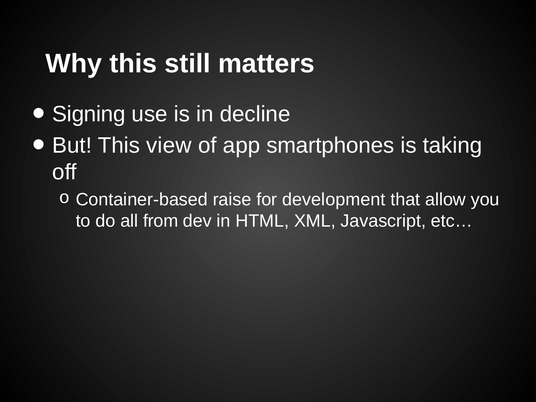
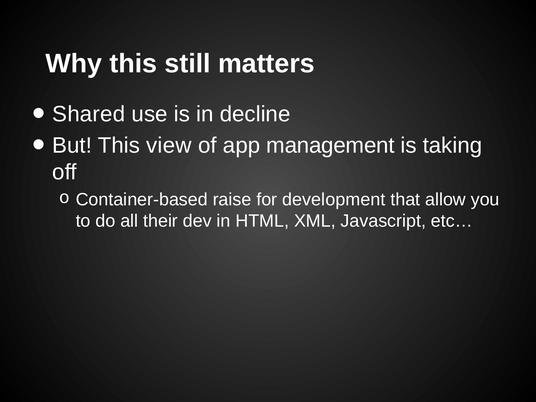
Signing: Signing -> Shared
smartphones: smartphones -> management
from: from -> their
